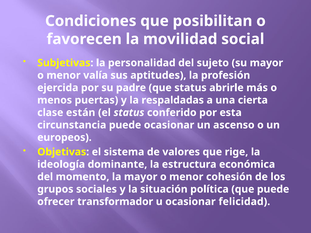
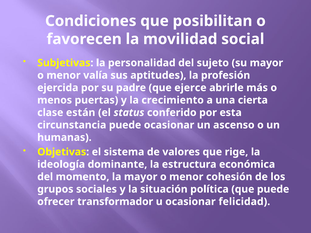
que status: status -> ejerce
respaldadas: respaldadas -> crecimiento
europeos: europeos -> humanas
